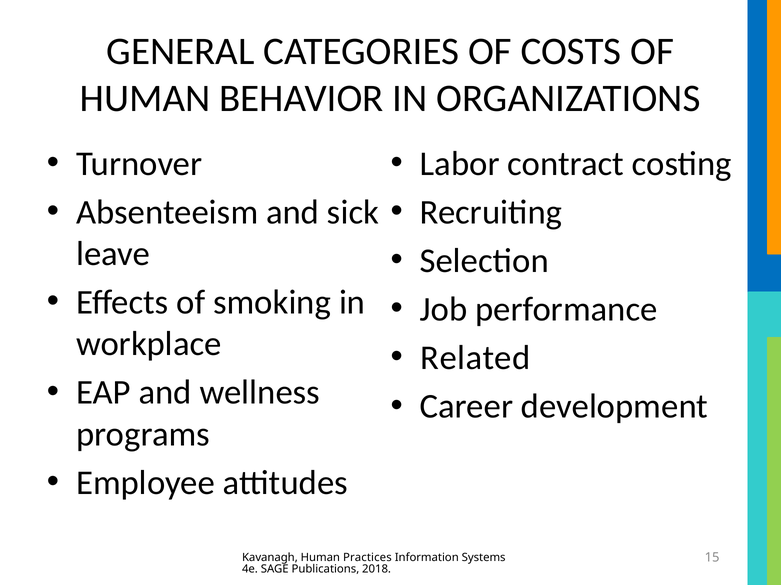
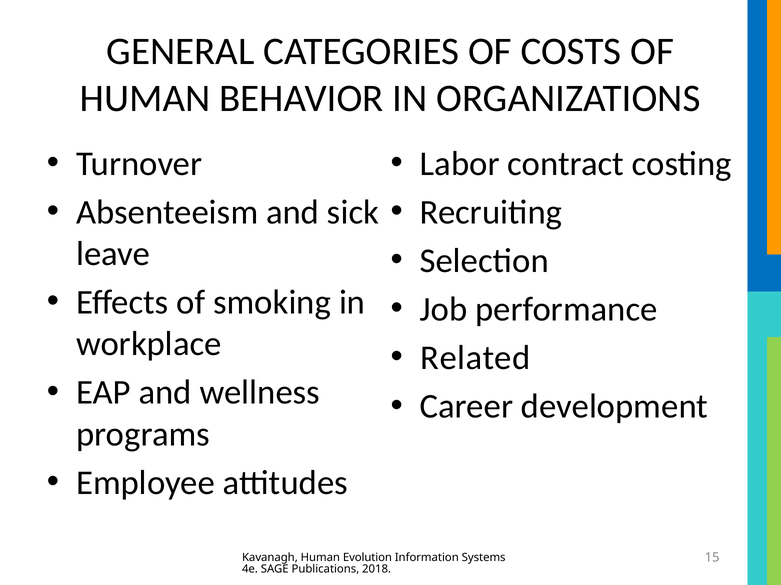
Practices: Practices -> Evolution
